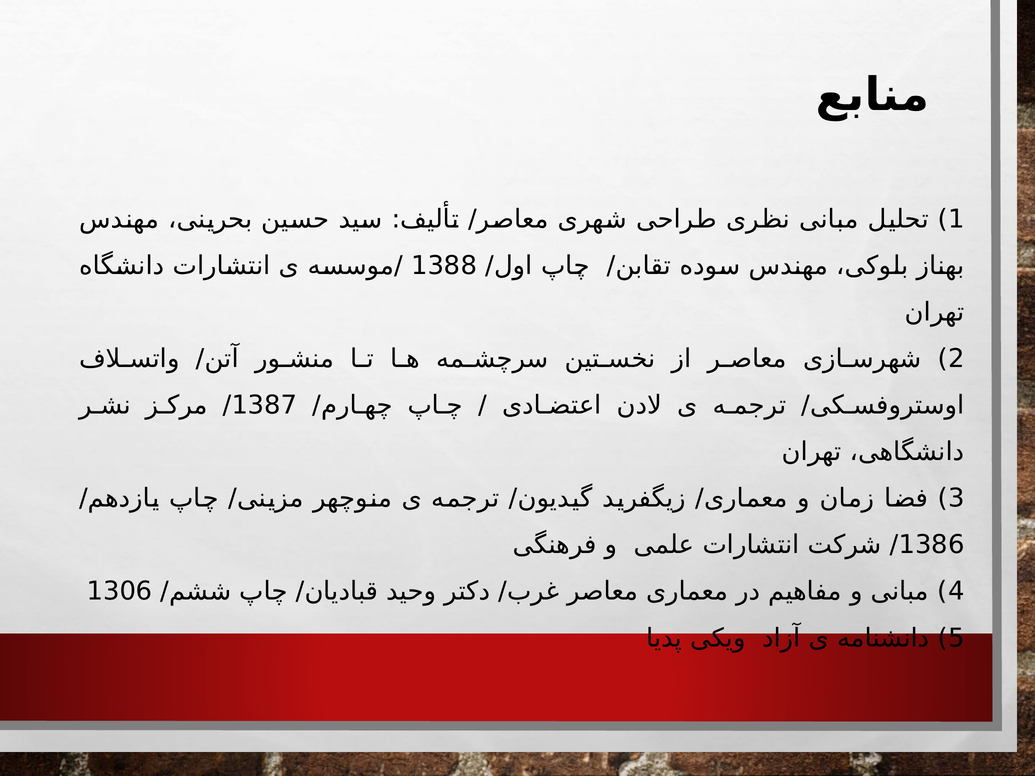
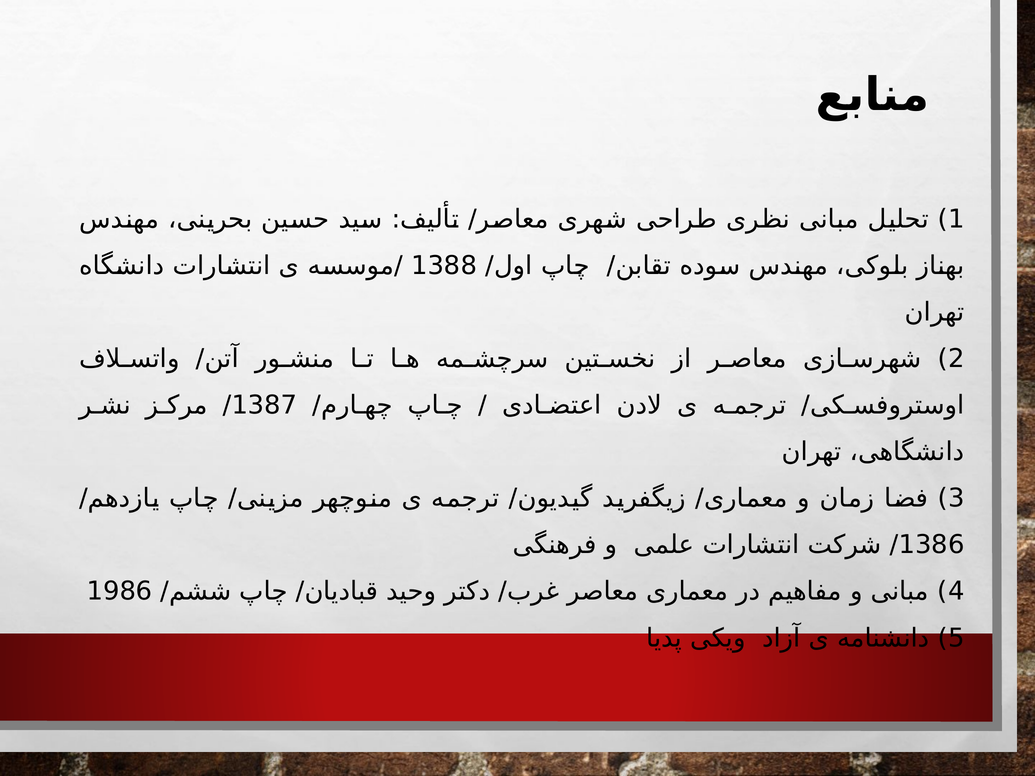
1306: 1306 -> 1986
